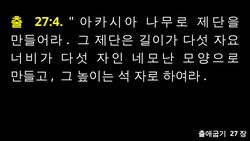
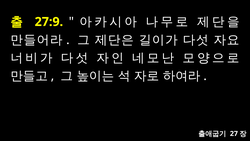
27:4: 27:4 -> 27:9
